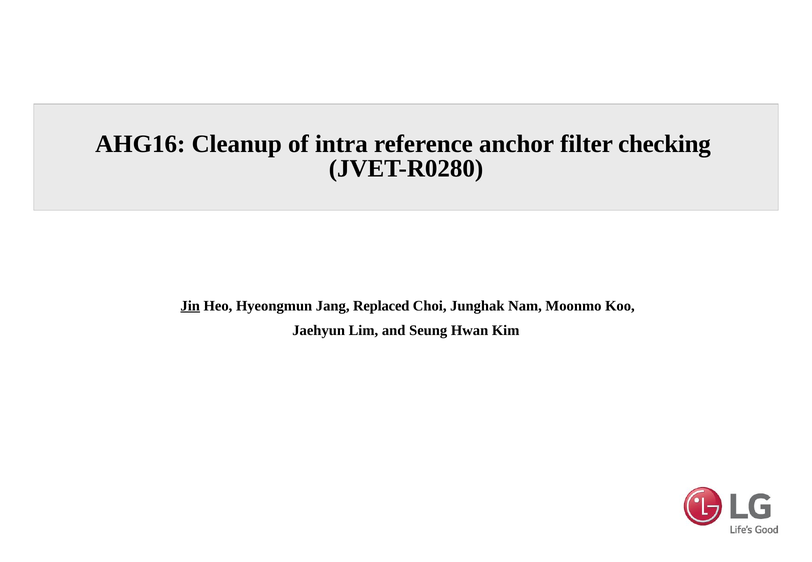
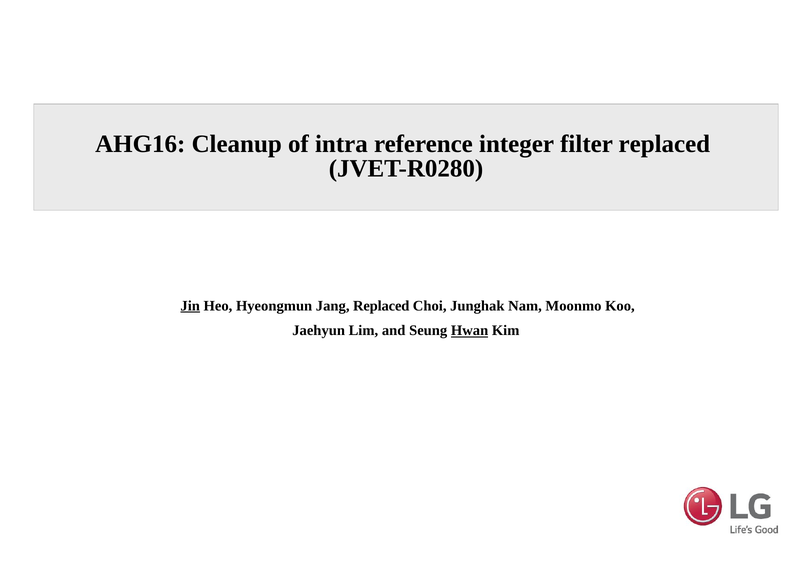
anchor: anchor -> integer
filter checking: checking -> replaced
Hwan underline: none -> present
